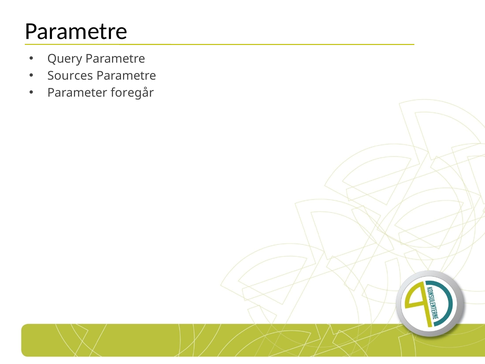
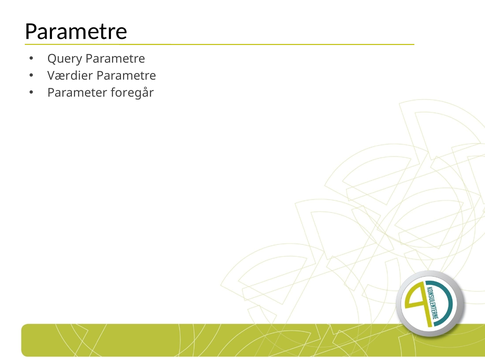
Sources: Sources -> Værdier
